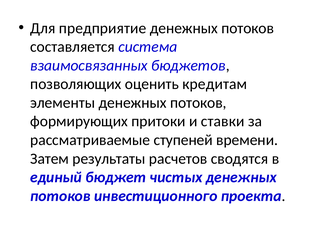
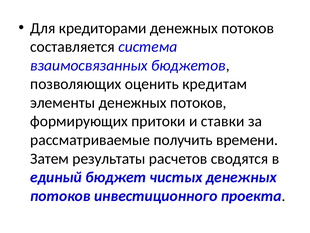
предприятие: предприятие -> кредиторами
ступеней: ступеней -> получить
